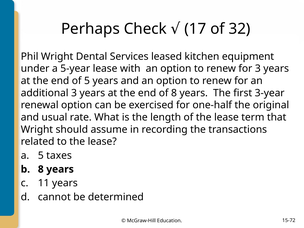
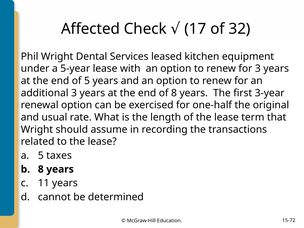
Perhaps: Perhaps -> Affected
